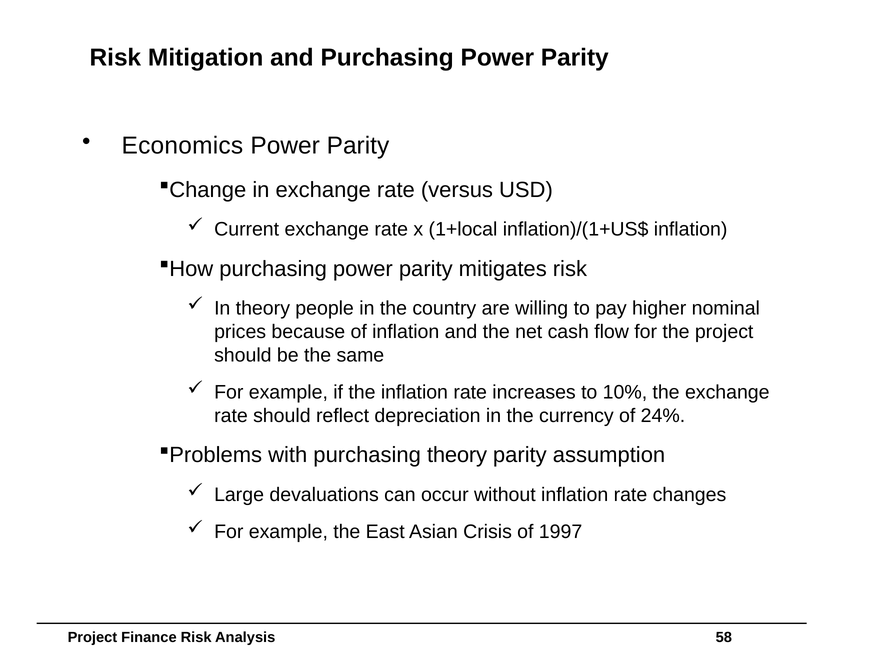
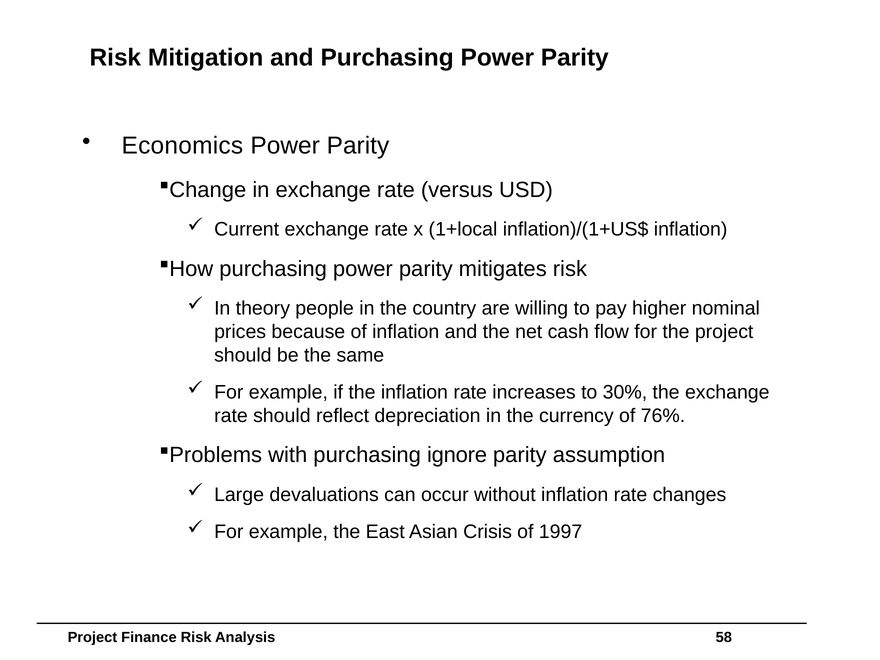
10%: 10% -> 30%
24%: 24% -> 76%
purchasing theory: theory -> ignore
